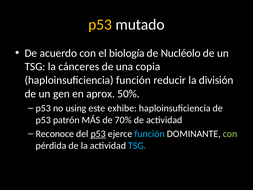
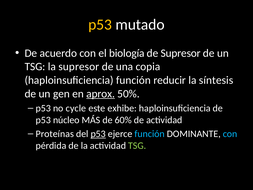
de Nucléolo: Nucléolo -> Supresor
la cánceres: cánceres -> supresor
división: división -> síntesis
aprox underline: none -> present
using: using -> cycle
patrón: patrón -> núcleo
70%: 70% -> 60%
Reconoce: Reconoce -> Proteínas
con at (230, 134) colour: light green -> light blue
TSG at (137, 146) colour: light blue -> light green
